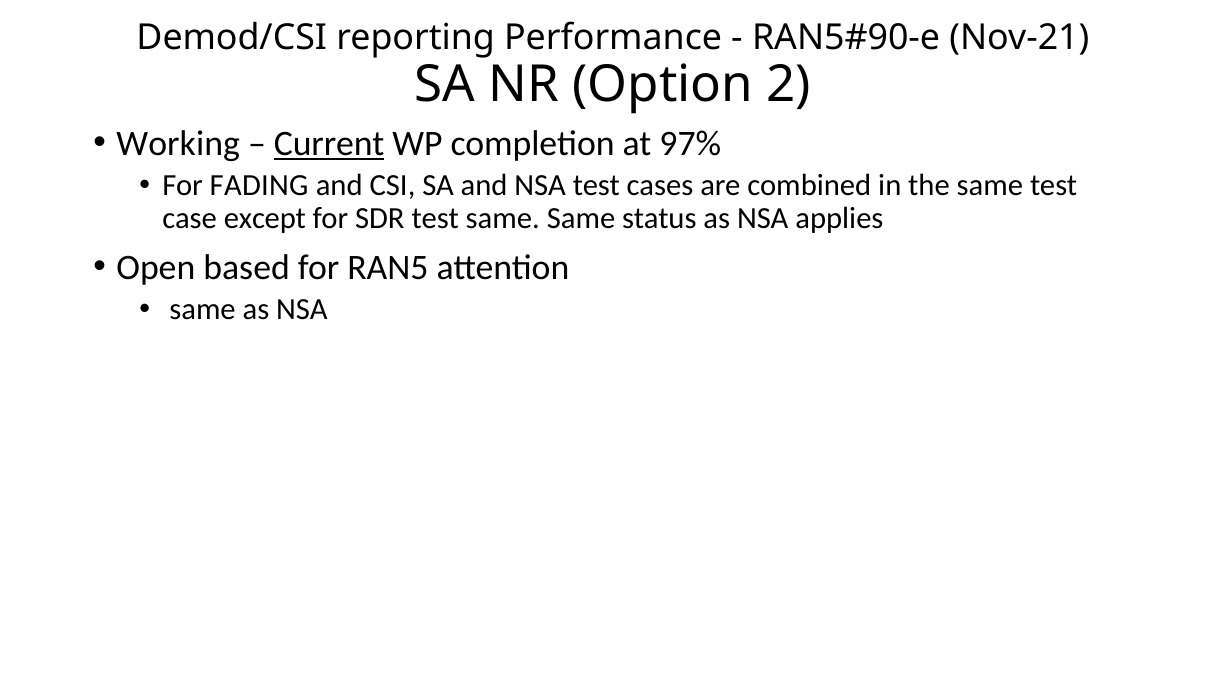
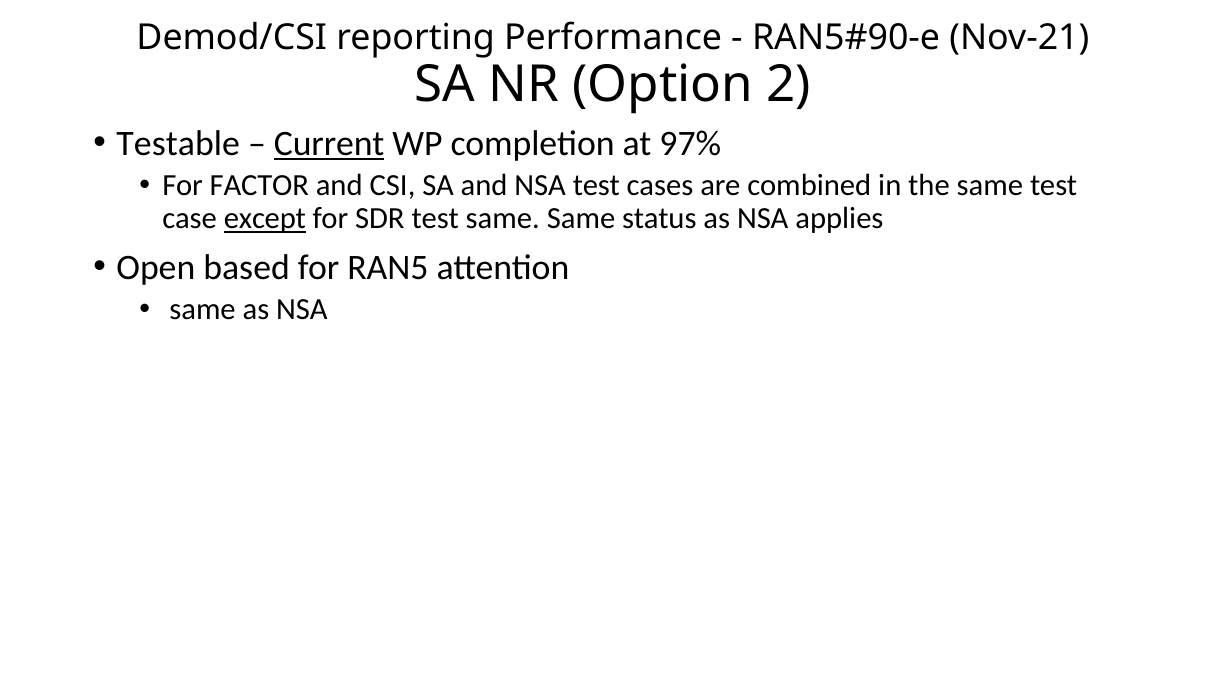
Working: Working -> Testable
FADING: FADING -> FACTOR
except underline: none -> present
